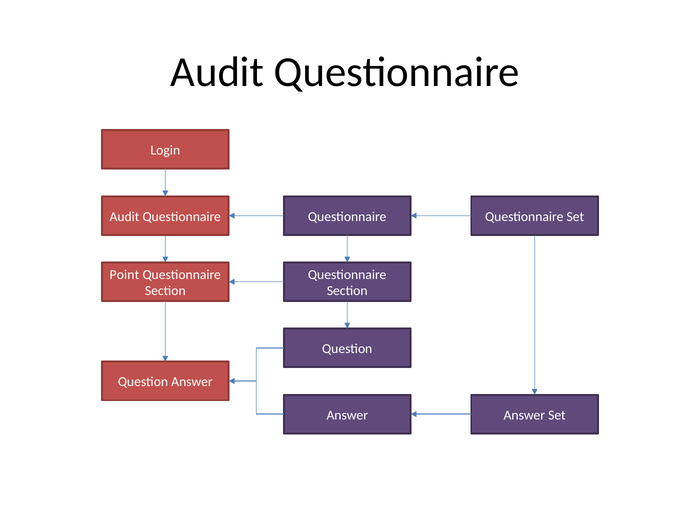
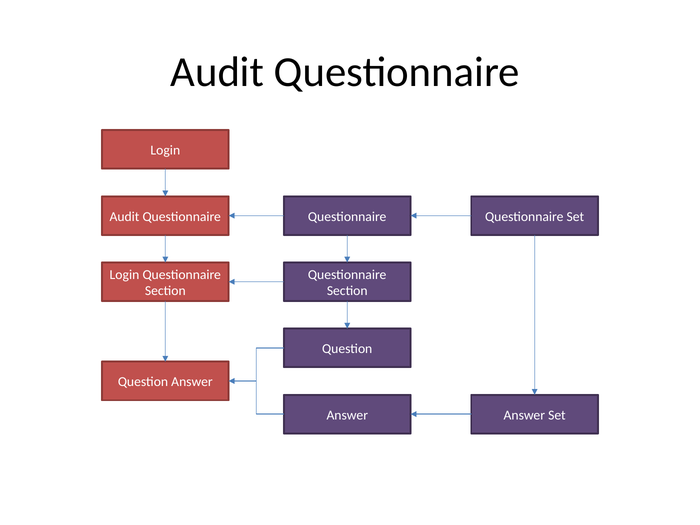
Point at (124, 275): Point -> Login
